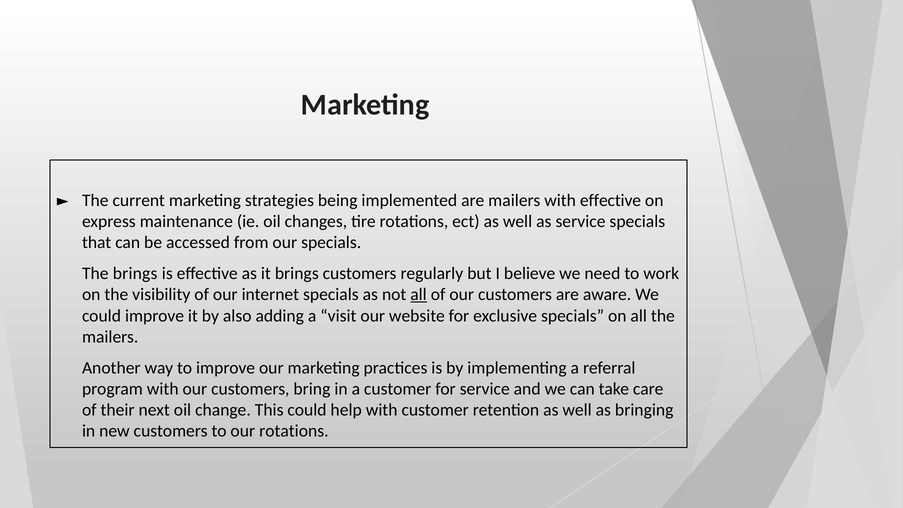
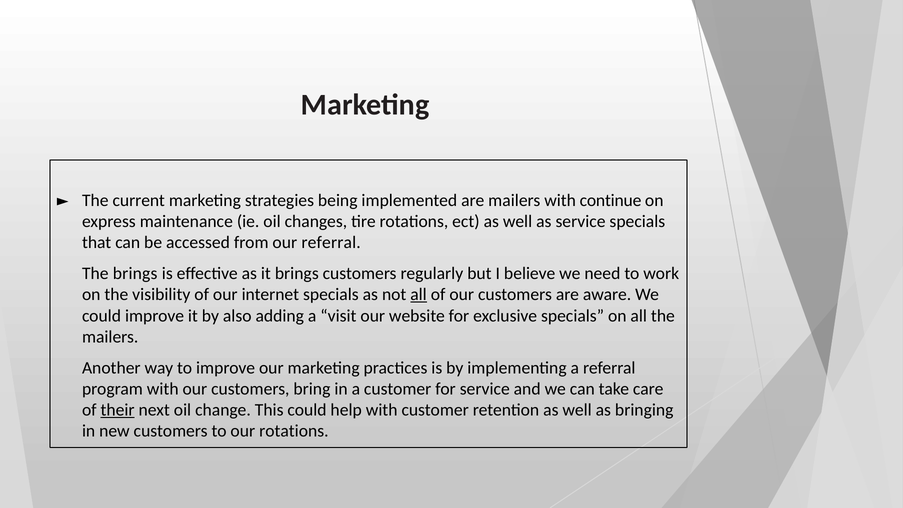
with effective: effective -> continue
our specials: specials -> referral
their underline: none -> present
